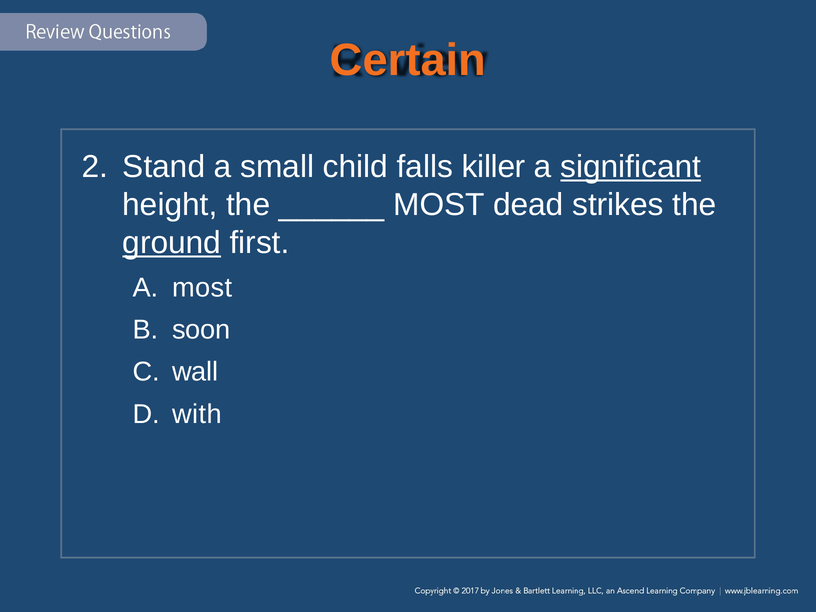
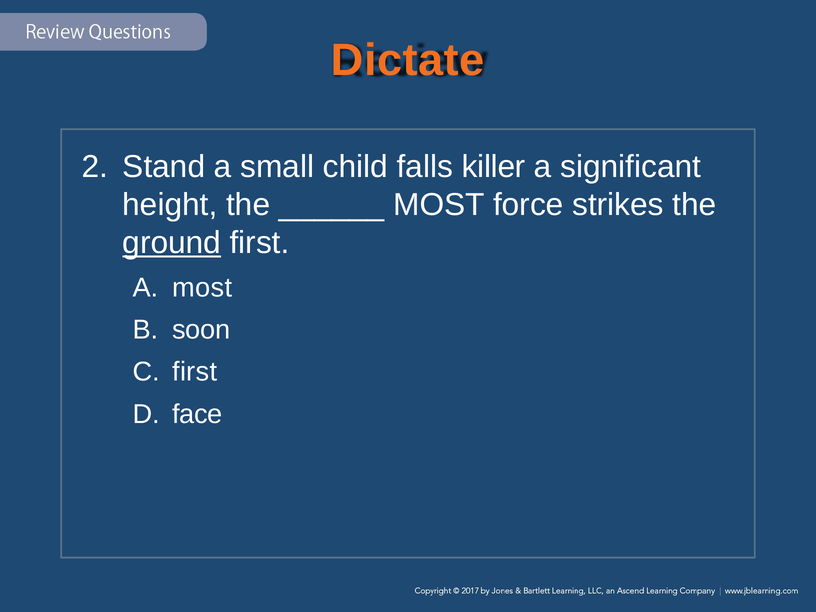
Certain: Certain -> Dictate
significant underline: present -> none
dead: dead -> force
wall at (195, 372): wall -> first
with: with -> face
